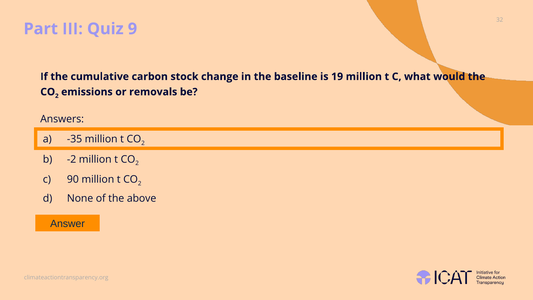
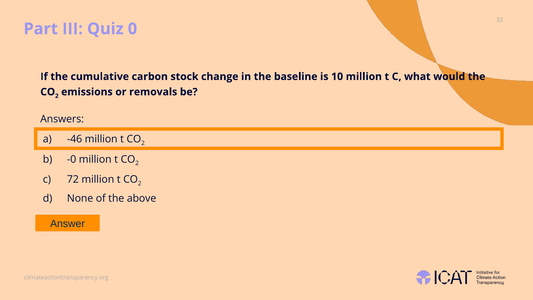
9: 9 -> 0
19: 19 -> 10
-35: -35 -> -46
-2: -2 -> -0
90: 90 -> 72
